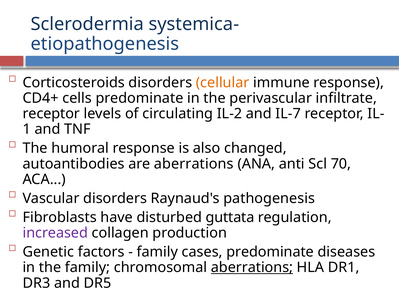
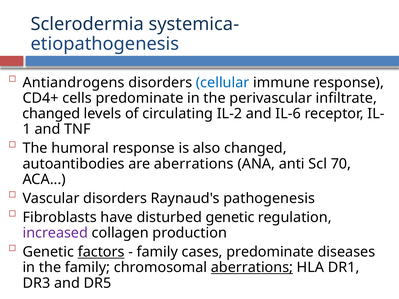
Corticosteroids: Corticosteroids -> Antiandrogens
cellular colour: orange -> blue
receptor at (51, 114): receptor -> changed
IL-7: IL-7 -> IL-6
disturbed guttata: guttata -> genetic
factors underline: none -> present
